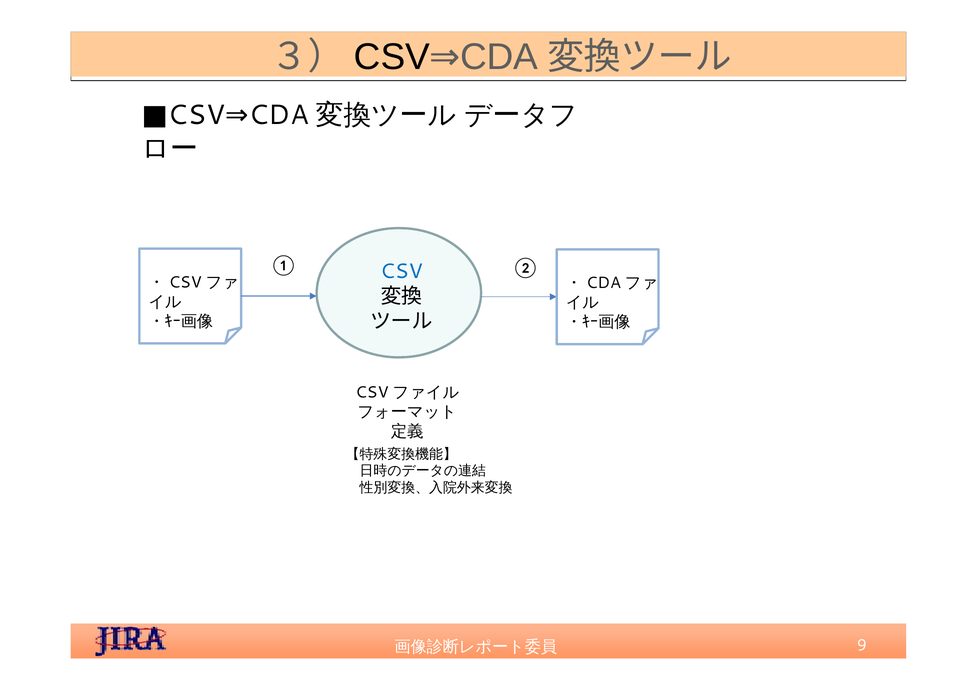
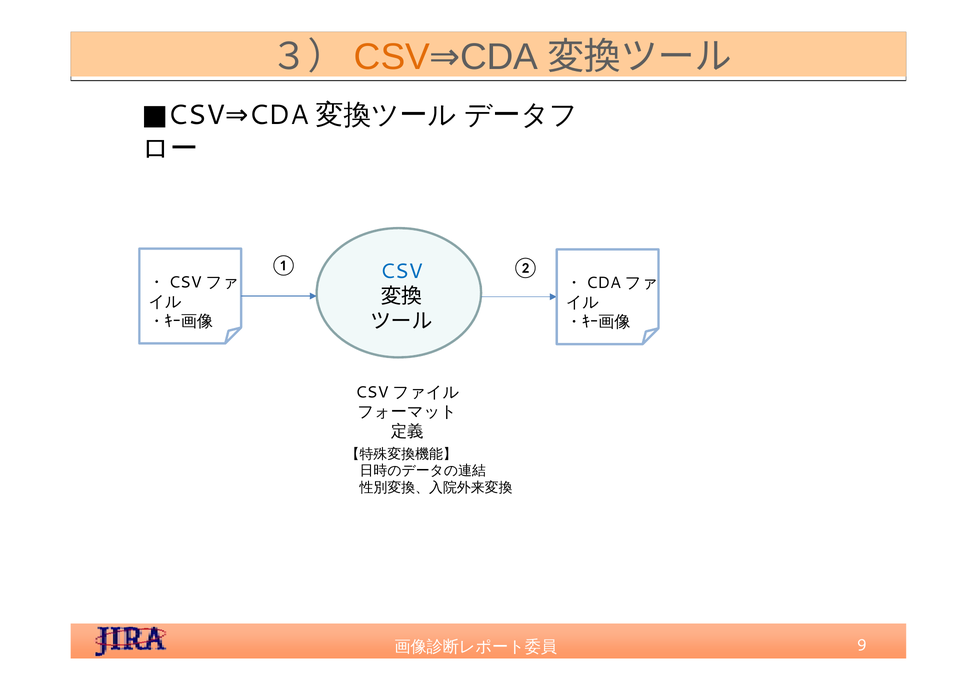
CSV at (392, 57) colour: black -> orange
